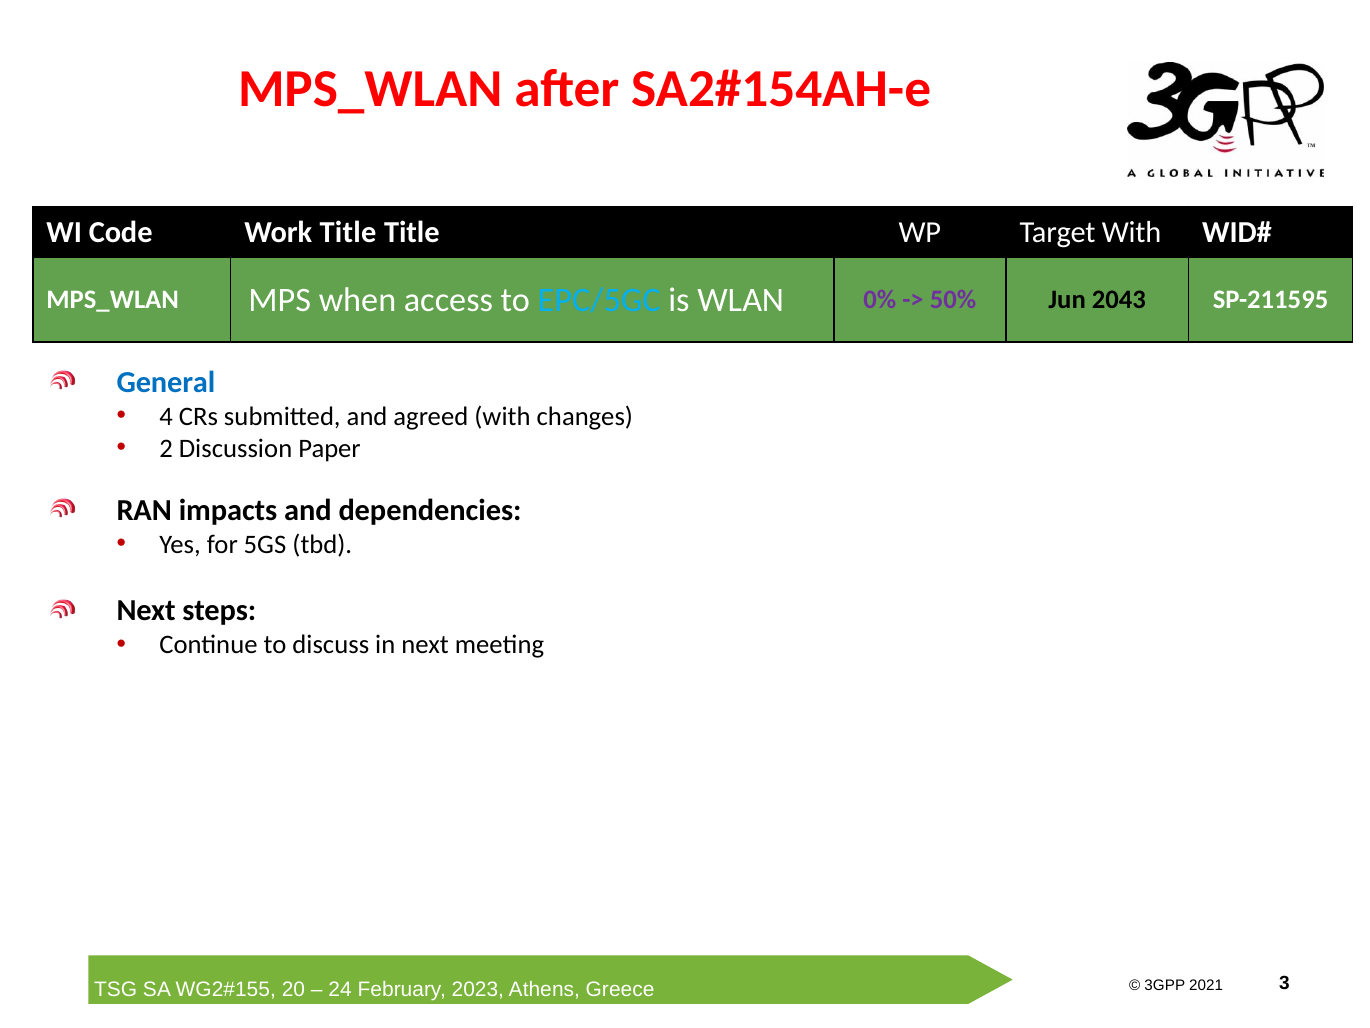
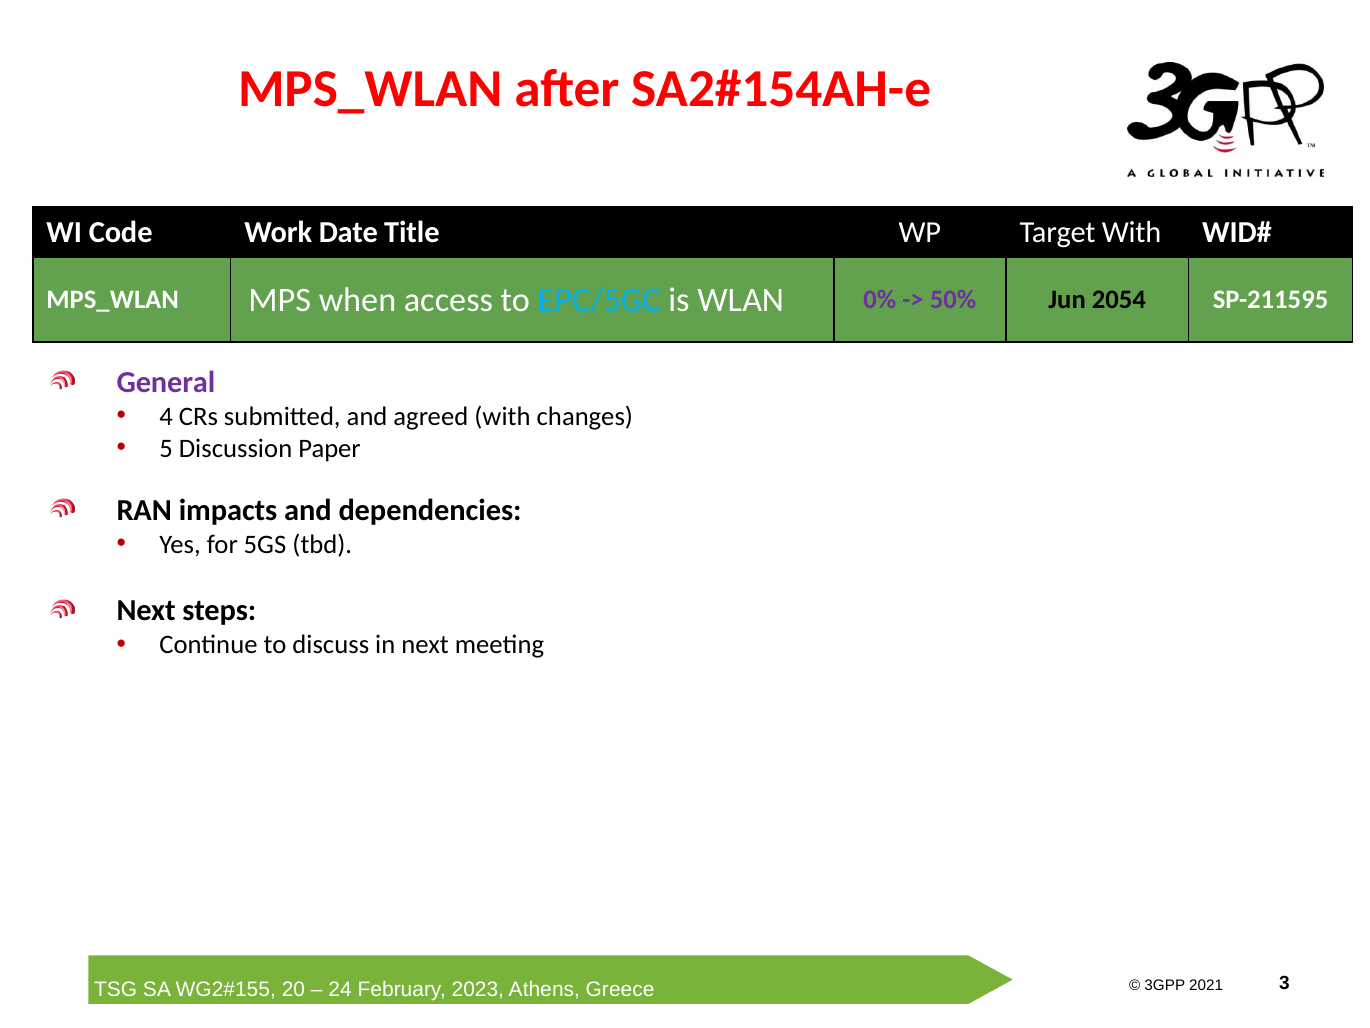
Work Title: Title -> Date
2043: 2043 -> 2054
General colour: blue -> purple
2: 2 -> 5
